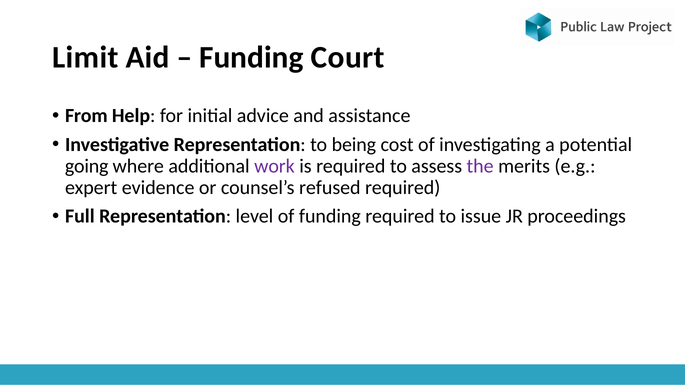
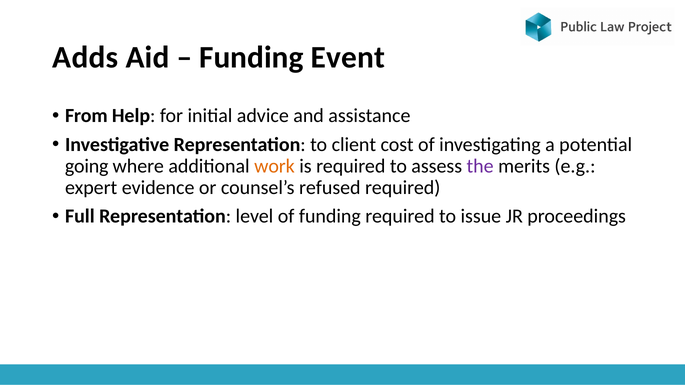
Limit: Limit -> Adds
Court: Court -> Event
being: being -> client
work colour: purple -> orange
